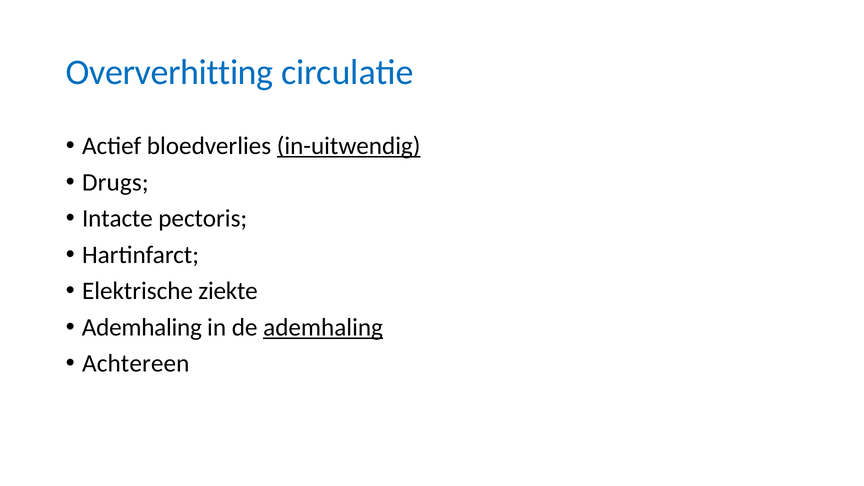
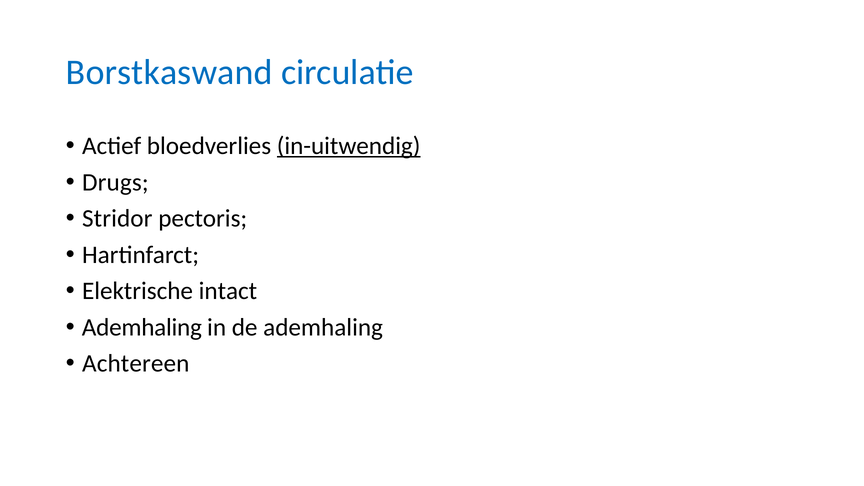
Oververhitting: Oververhitting -> Borstkaswand
Intacte: Intacte -> Stridor
ziekte: ziekte -> intact
ademhaling at (323, 327) underline: present -> none
